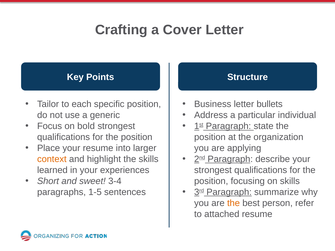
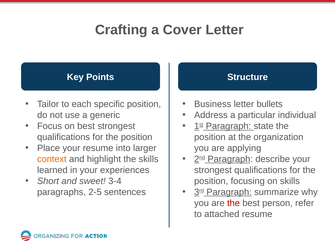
on bold: bold -> best
1-5: 1-5 -> 2-5
the at (234, 203) colour: orange -> red
